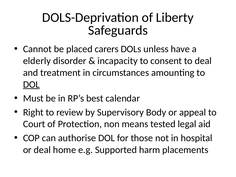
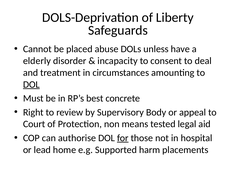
carers: carers -> abuse
calendar: calendar -> concrete
for underline: none -> present
or deal: deal -> lead
